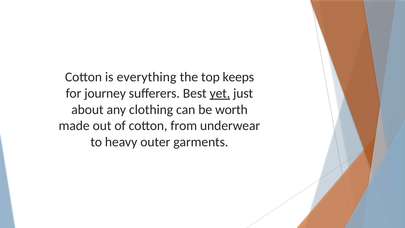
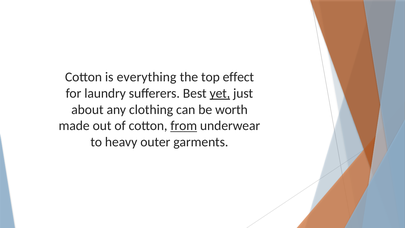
keeps: keeps -> effect
journey: journey -> laundry
from underline: none -> present
